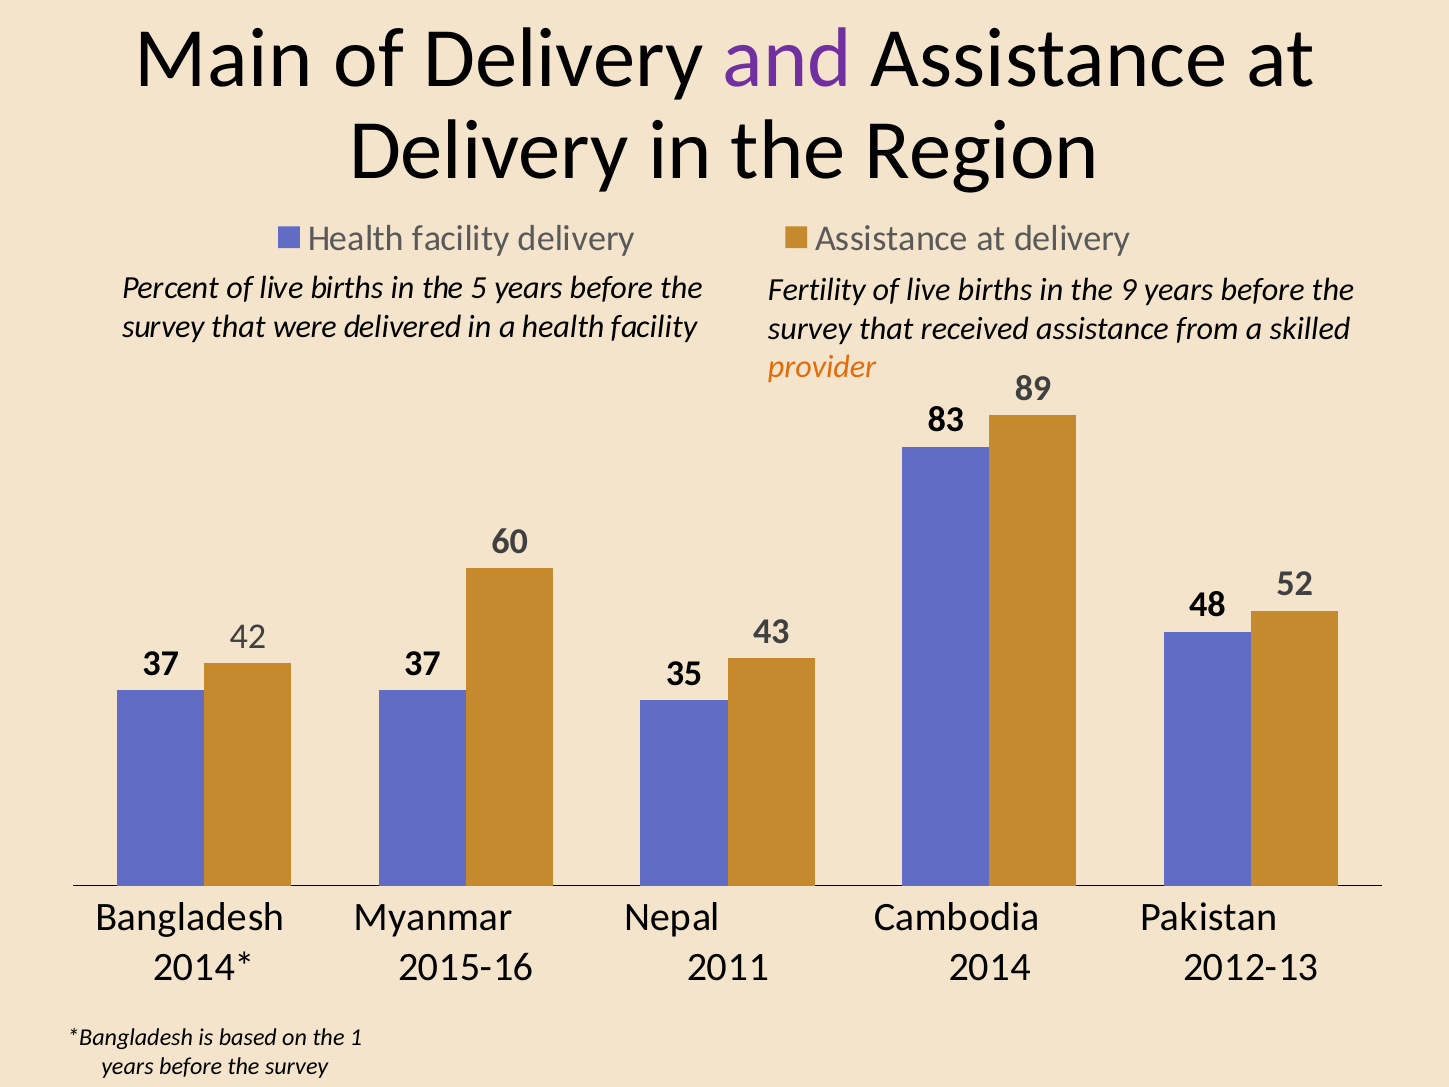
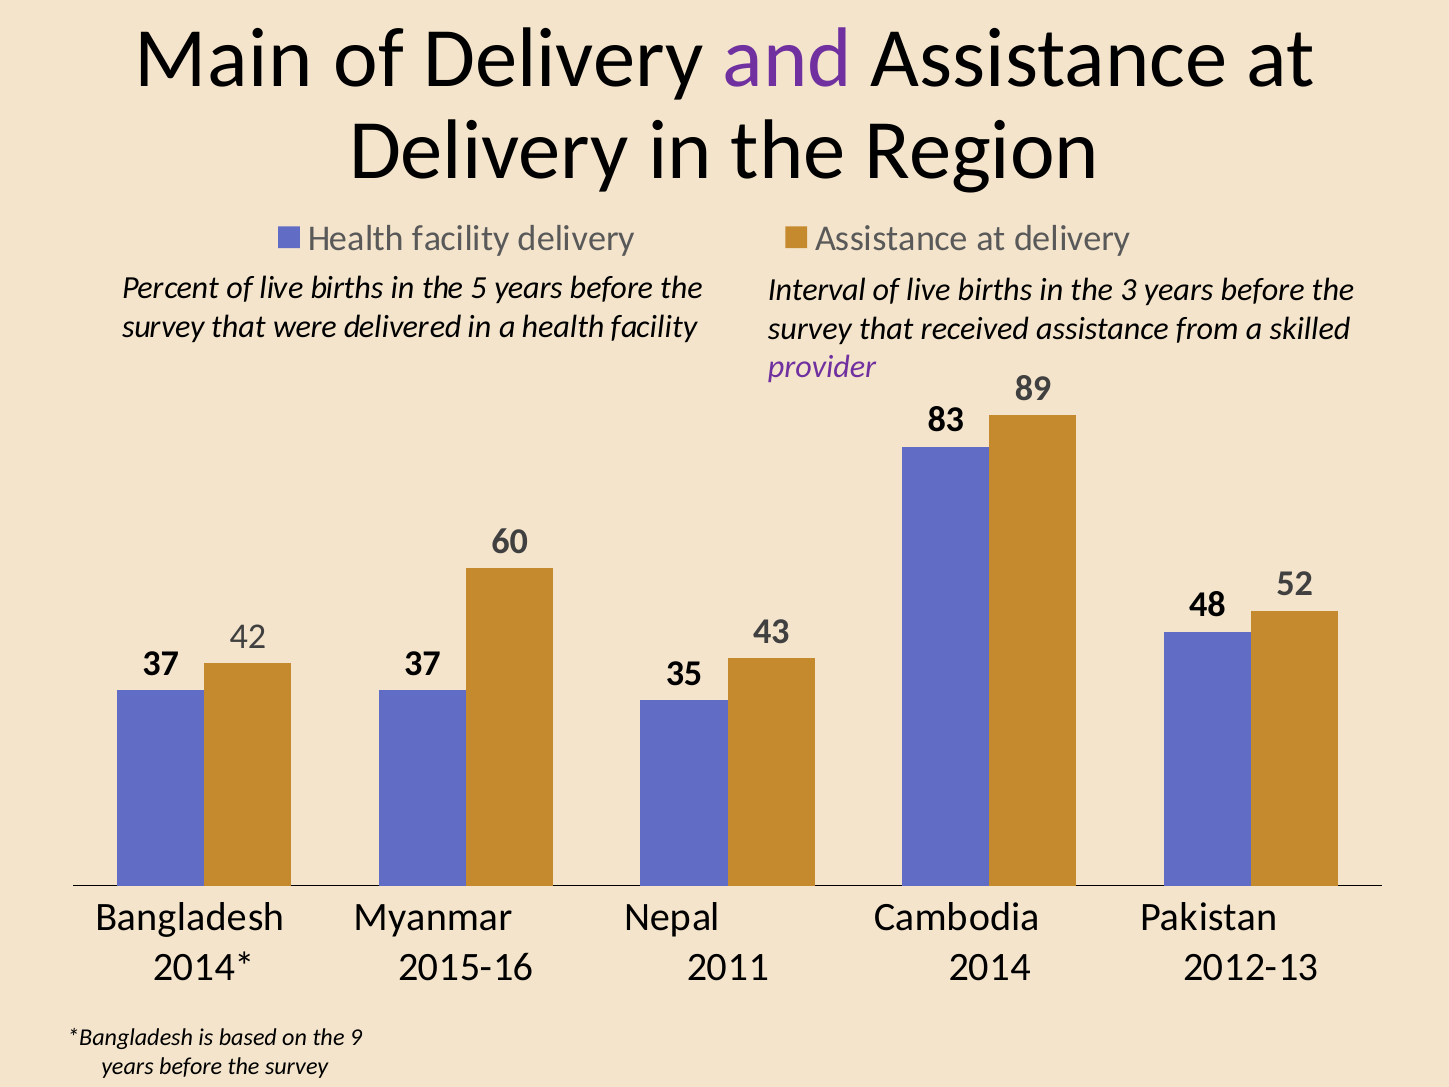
Fertility: Fertility -> Interval
9: 9 -> 3
provider colour: orange -> purple
1: 1 -> 9
